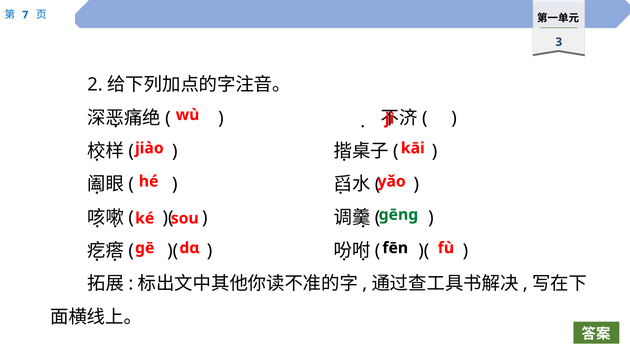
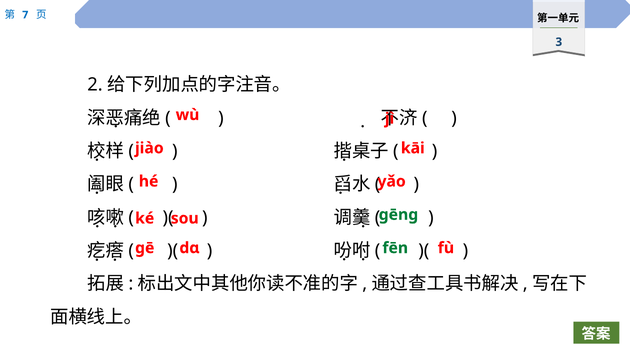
fēn colour: black -> green
